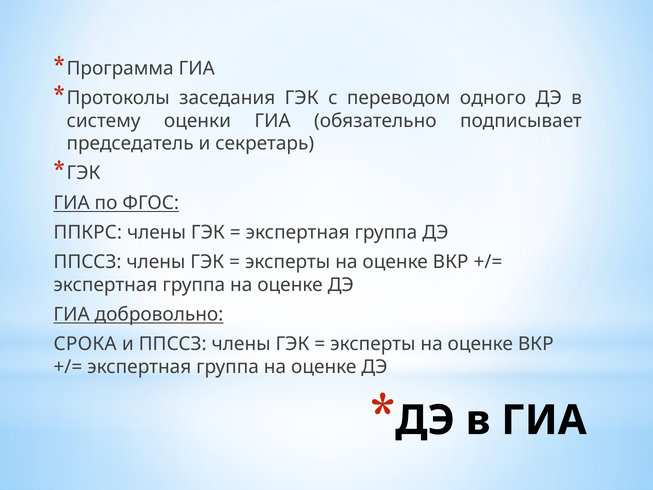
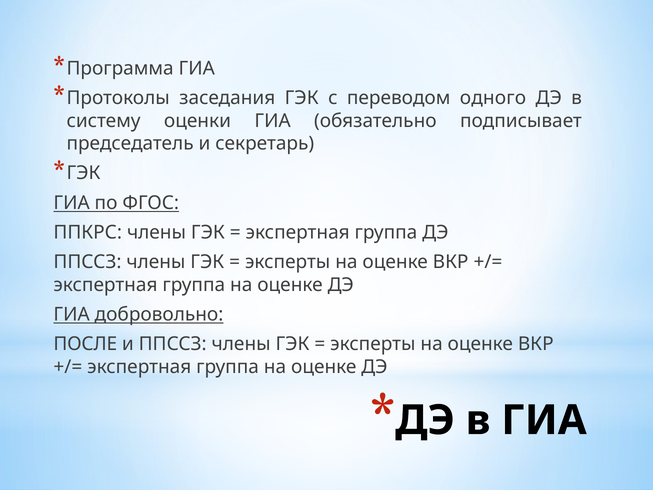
СРОКА: СРОКА -> ПОСЛЕ
